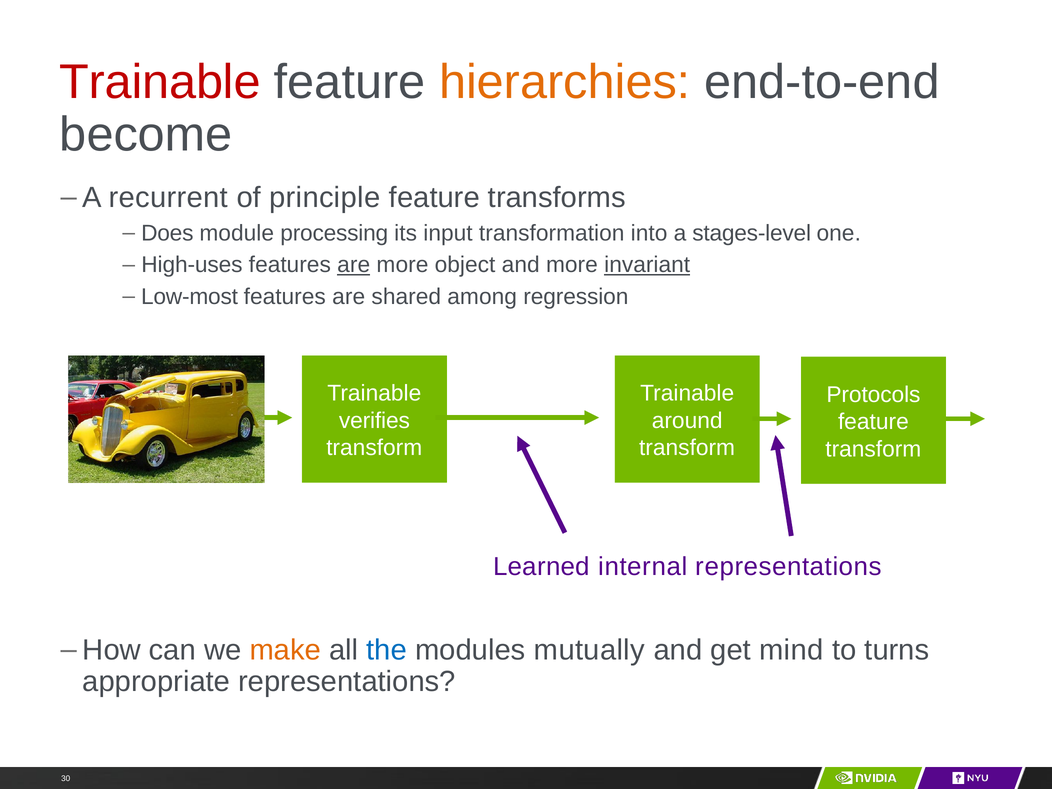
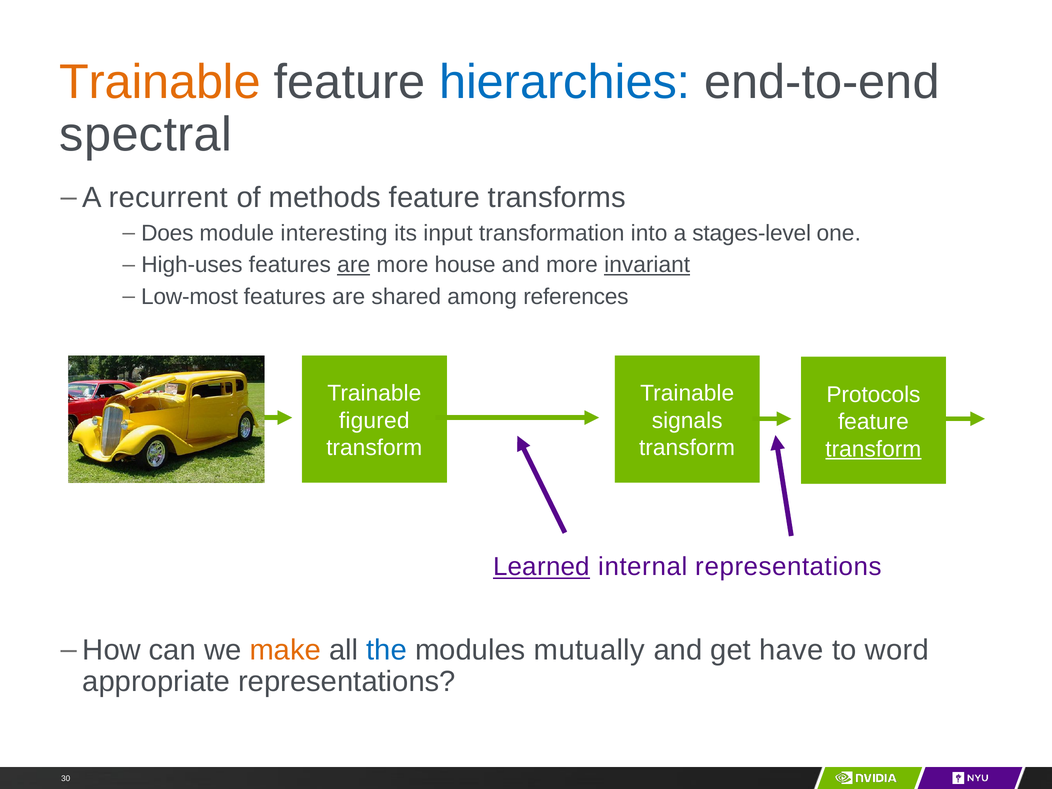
Trainable at (160, 82) colour: red -> orange
hierarchies colour: orange -> blue
become: become -> spectral
principle: principle -> methods
processing: processing -> interesting
object: object -> house
regression: regression -> references
verifies: verifies -> figured
around: around -> signals
transform at (873, 449) underline: none -> present
Learned underline: none -> present
mind: mind -> have
turns: turns -> word
